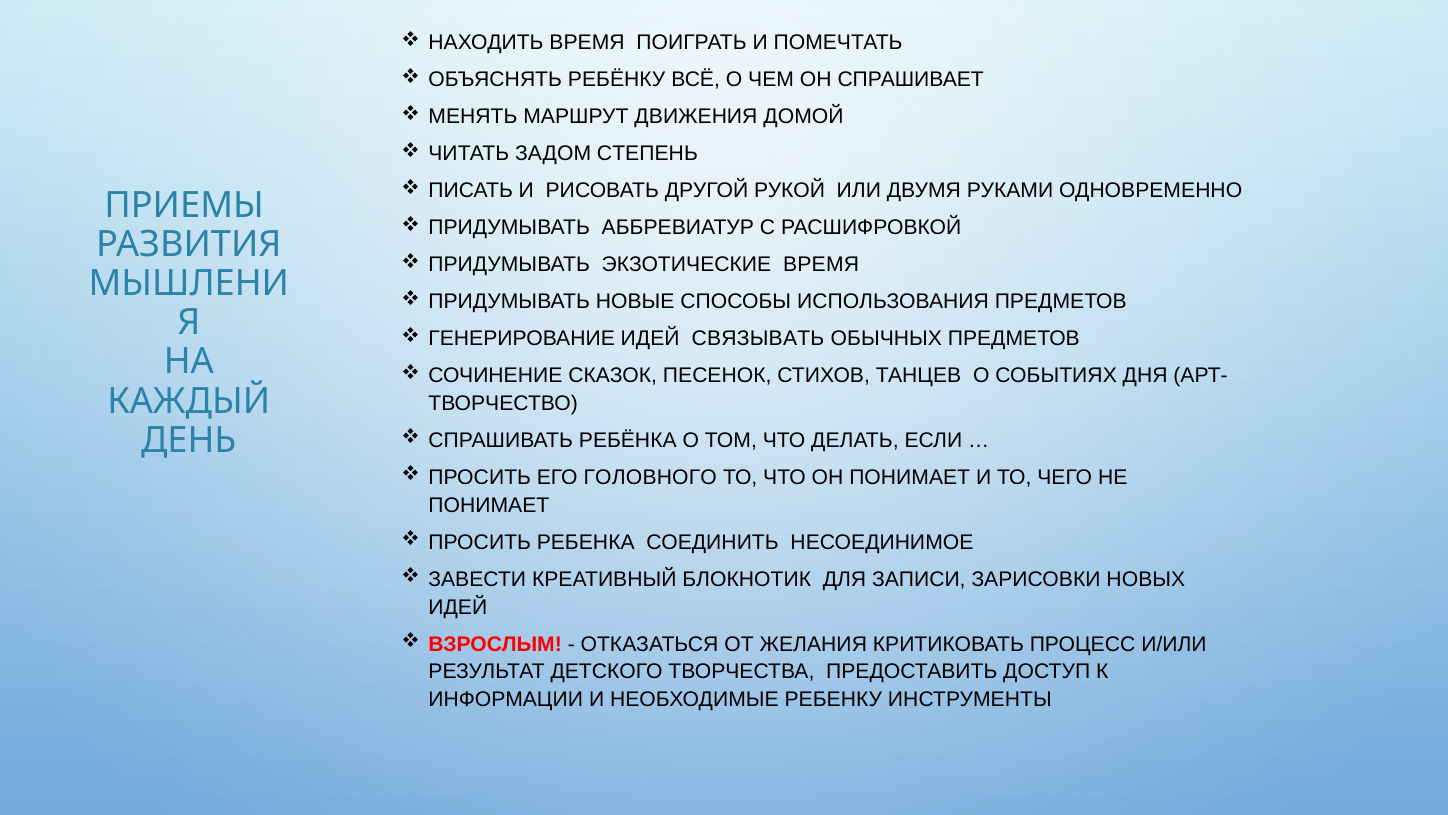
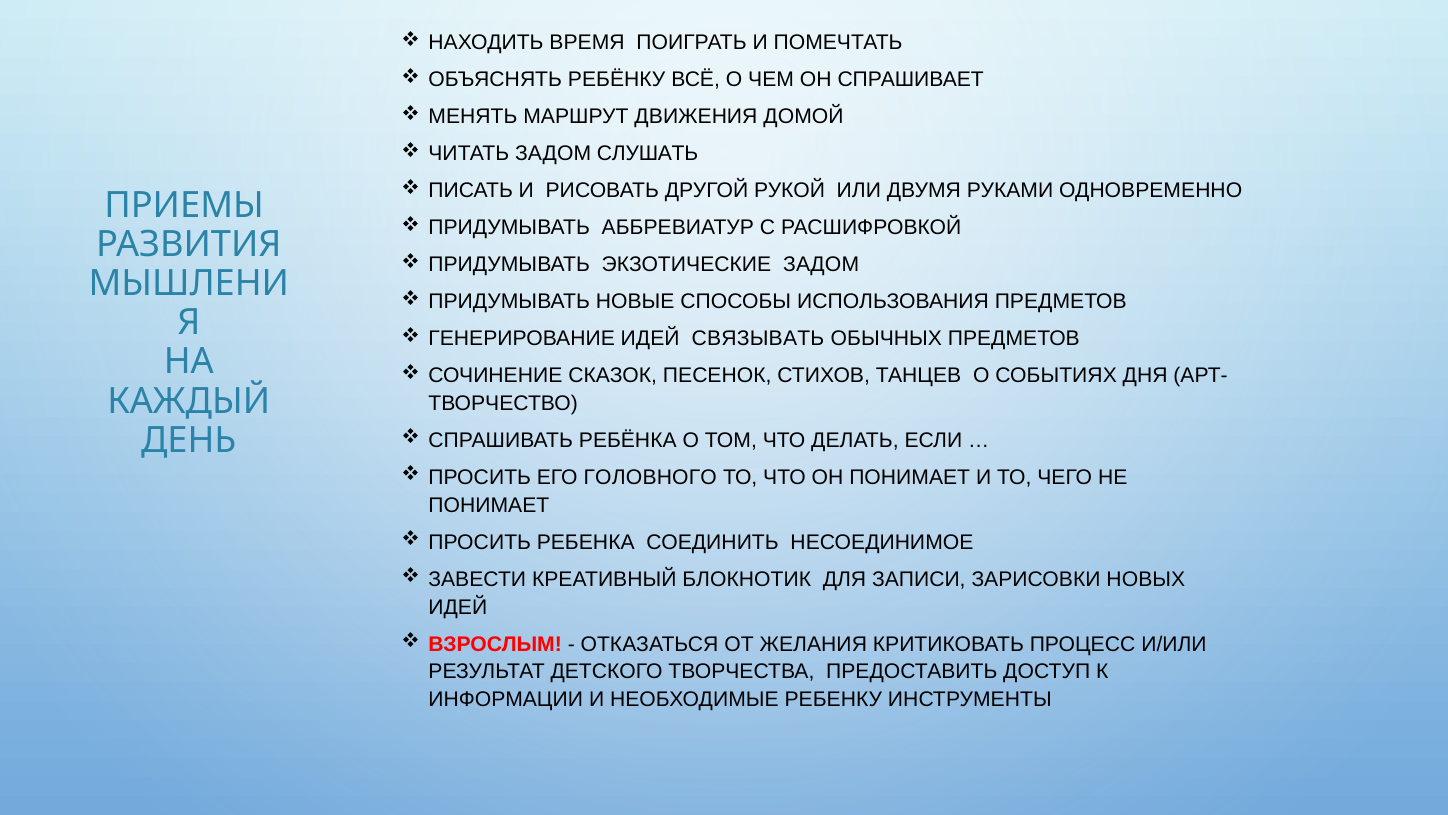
СТЕПЕНЬ: СТЕПЕНЬ -> СЛУШАТЬ
ЭКЗОТИЧЕСКИЕ ВРЕМЯ: ВРЕМЯ -> ЗАДОМ
